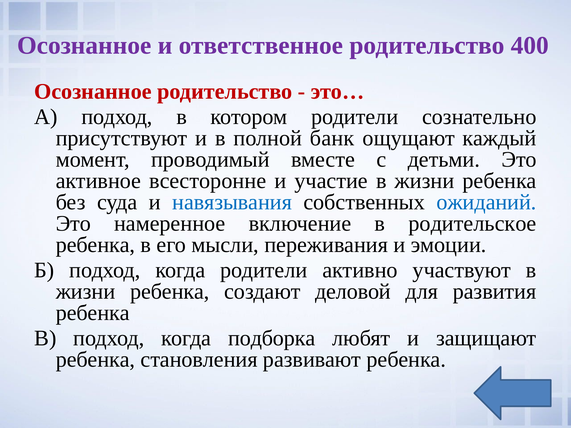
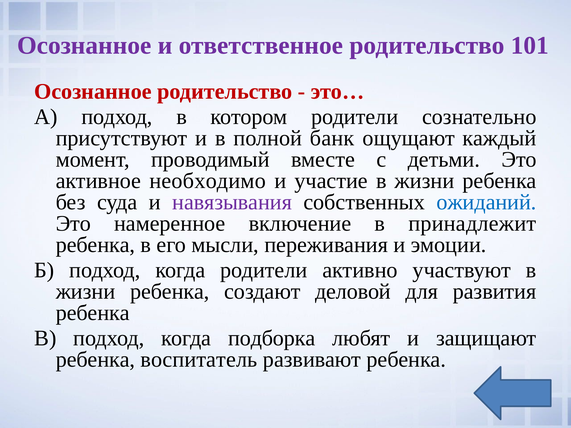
400: 400 -> 101
всесторонне: всесторонне -> необходимо
навязывания colour: blue -> purple
родительское: родительское -> принадлежит
становления: становления -> воспитатель
